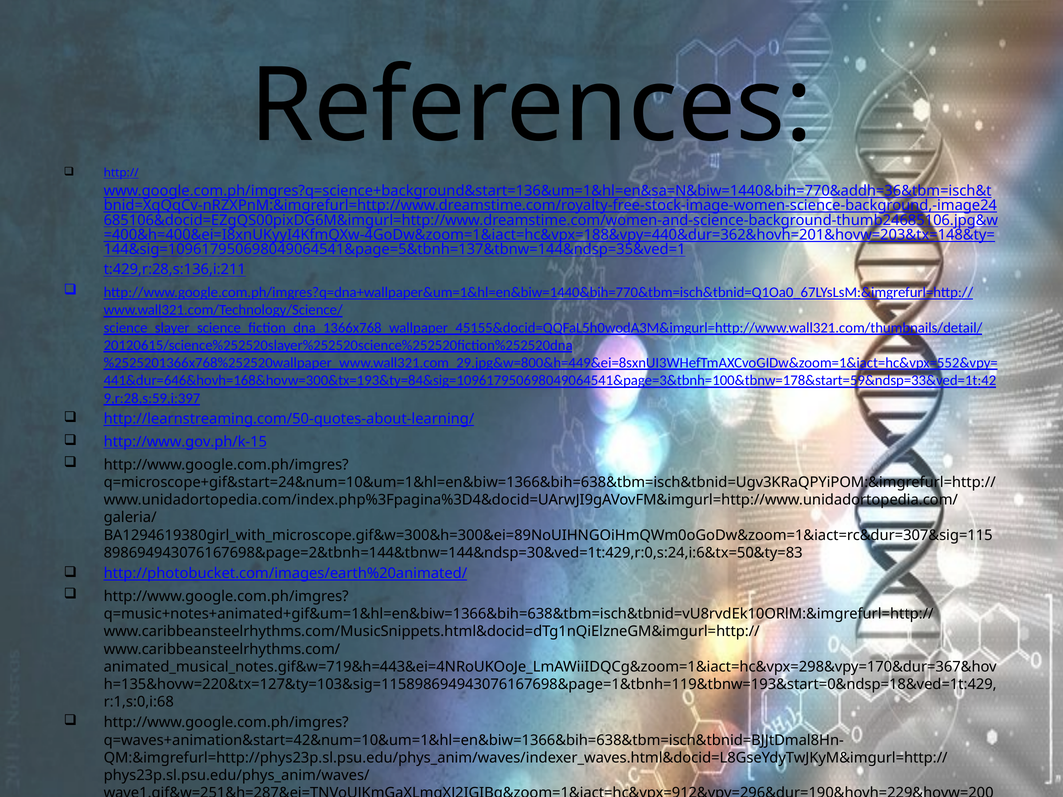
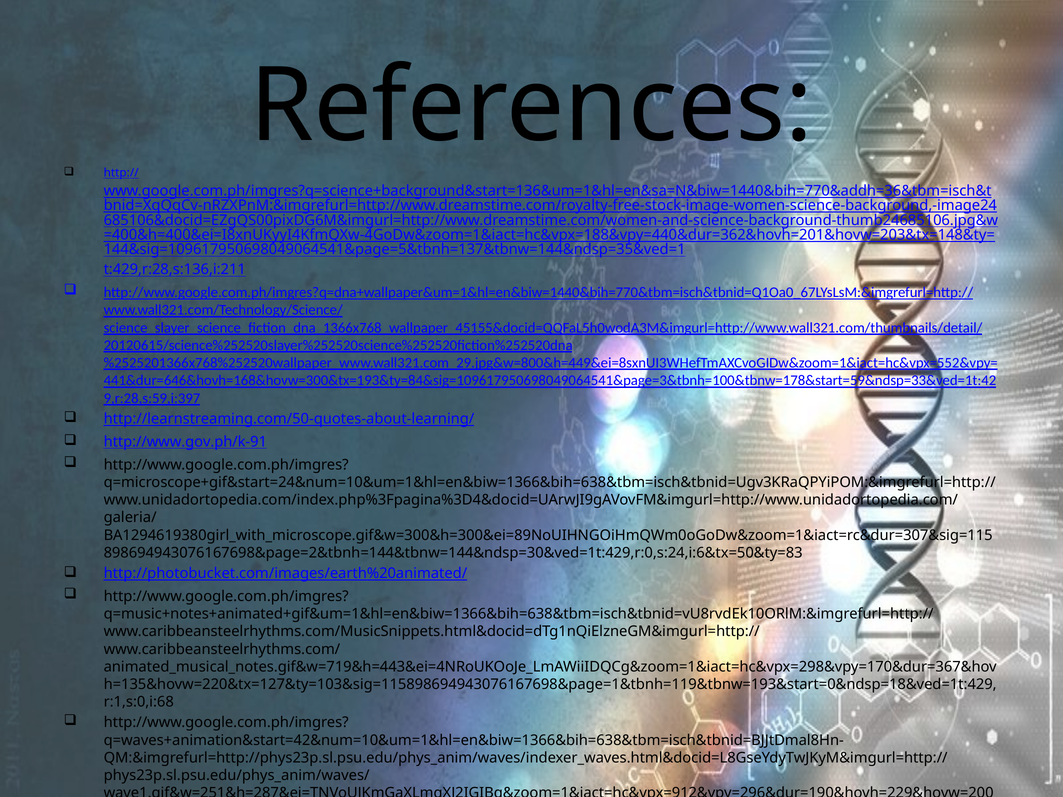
http://www.gov.ph/k-15: http://www.gov.ph/k-15 -> http://www.gov.ph/k-91
